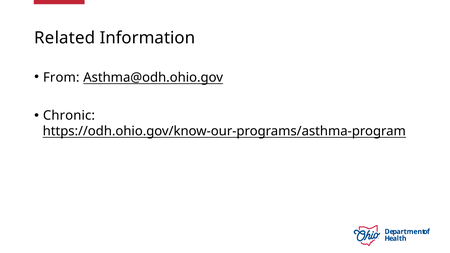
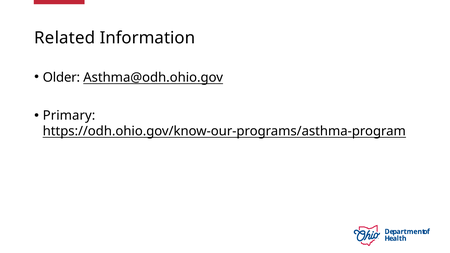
From: From -> Older
Chronic: Chronic -> Primary
